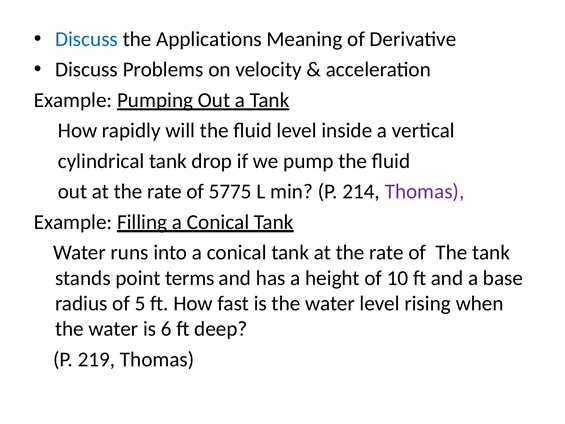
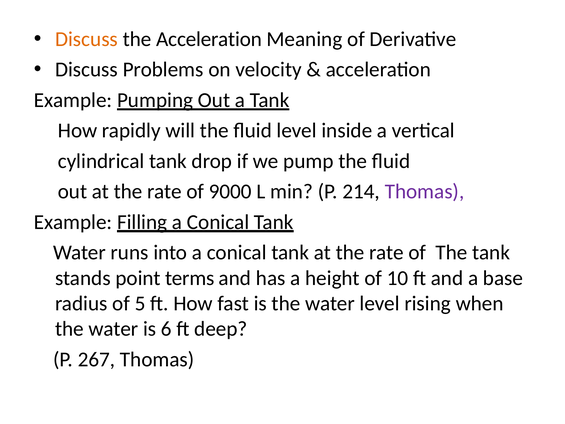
Discuss at (87, 39) colour: blue -> orange
the Applications: Applications -> Acceleration
5775: 5775 -> 9000
219: 219 -> 267
